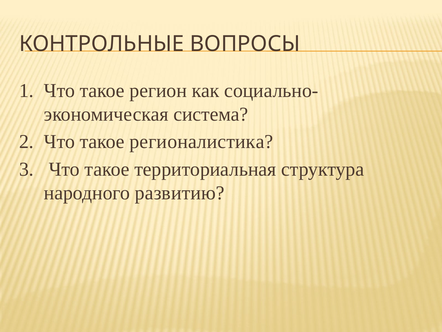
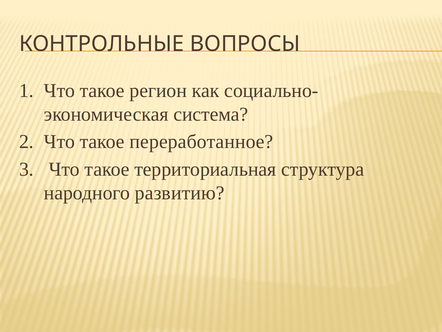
регионалистика: регионалистика -> переработанное
